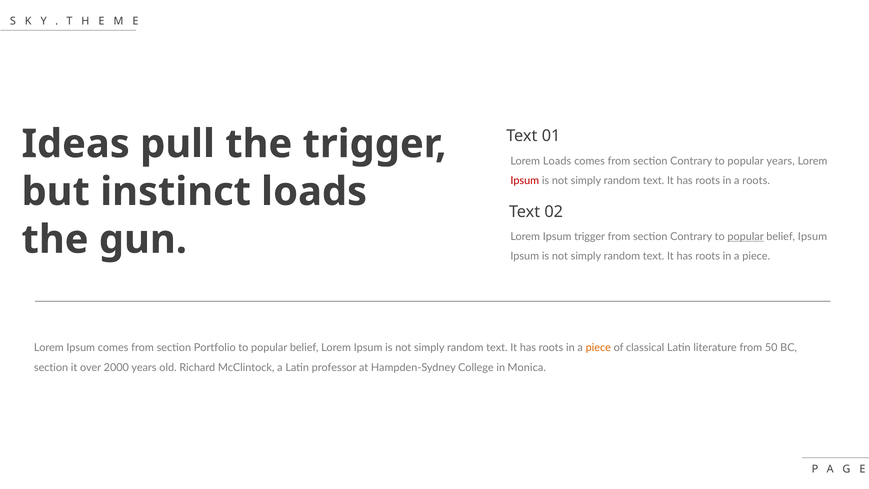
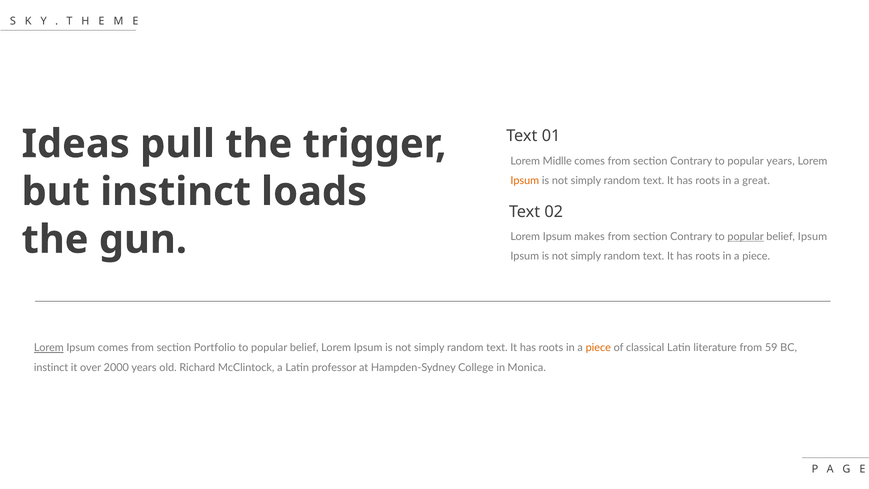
Lorem Loads: Loads -> Midlle
Ipsum at (525, 180) colour: red -> orange
a roots: roots -> great
Ipsum trigger: trigger -> makes
Lorem at (49, 348) underline: none -> present
50: 50 -> 59
section at (51, 367): section -> instinct
